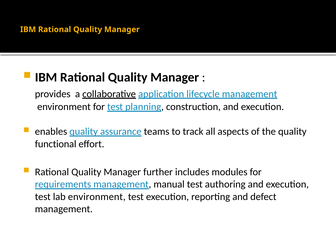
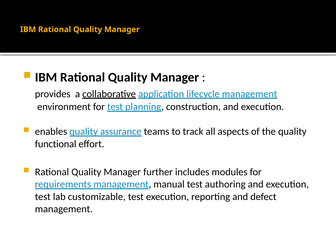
lab environment: environment -> customizable
